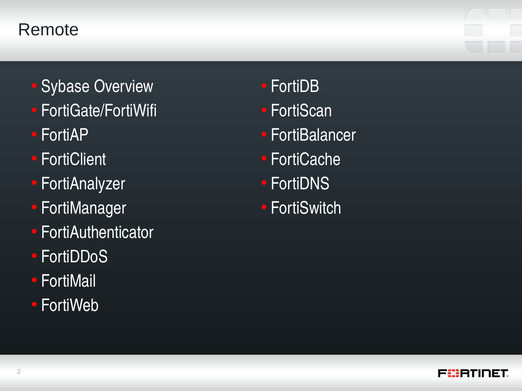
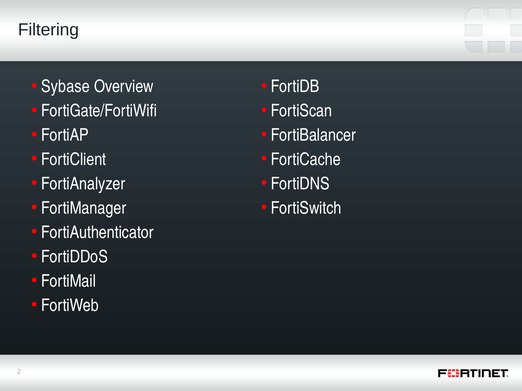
Remote: Remote -> Filtering
